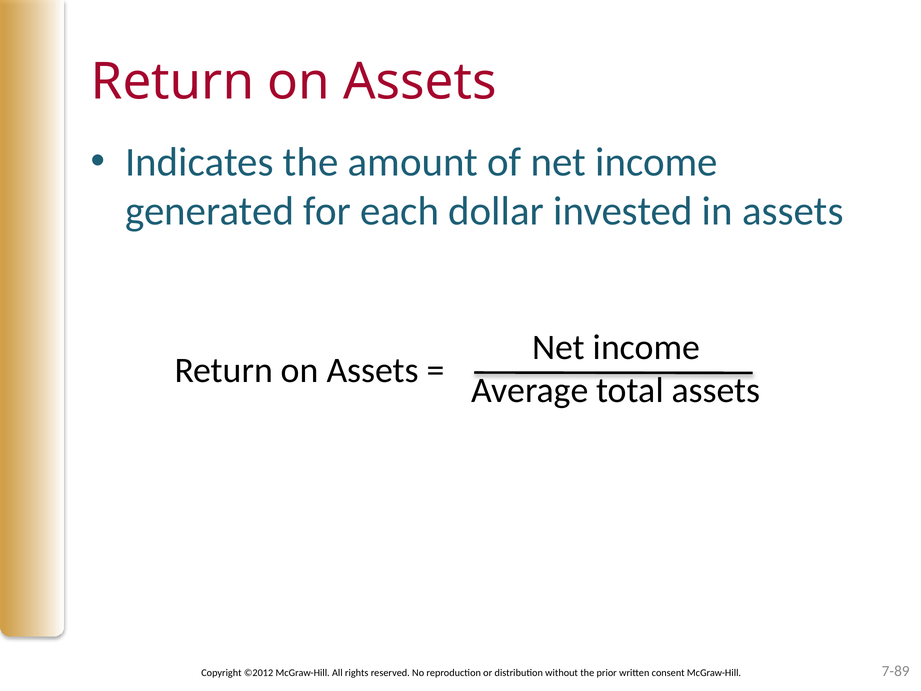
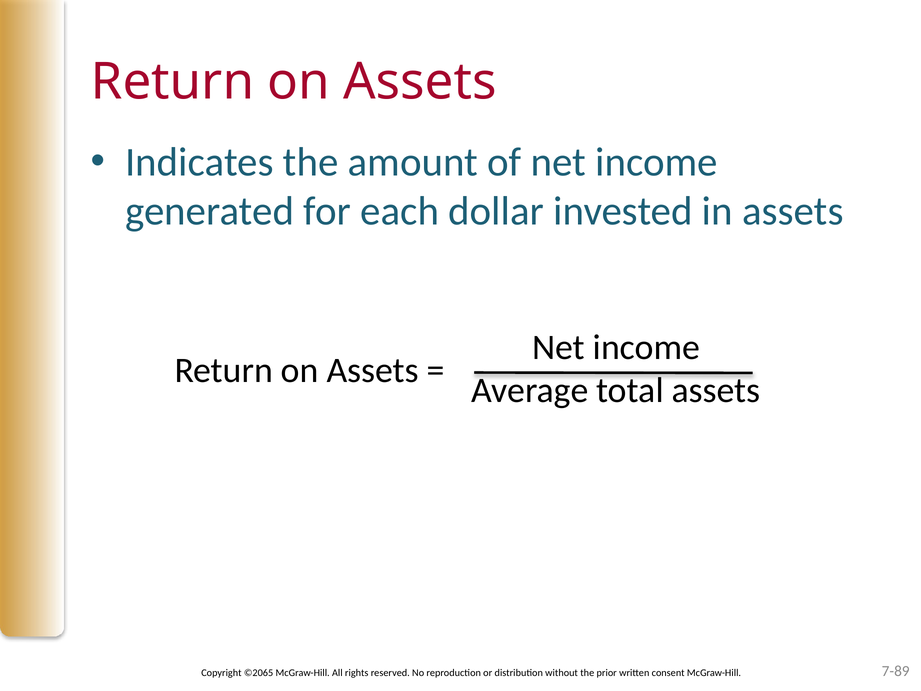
©2012: ©2012 -> ©2065
